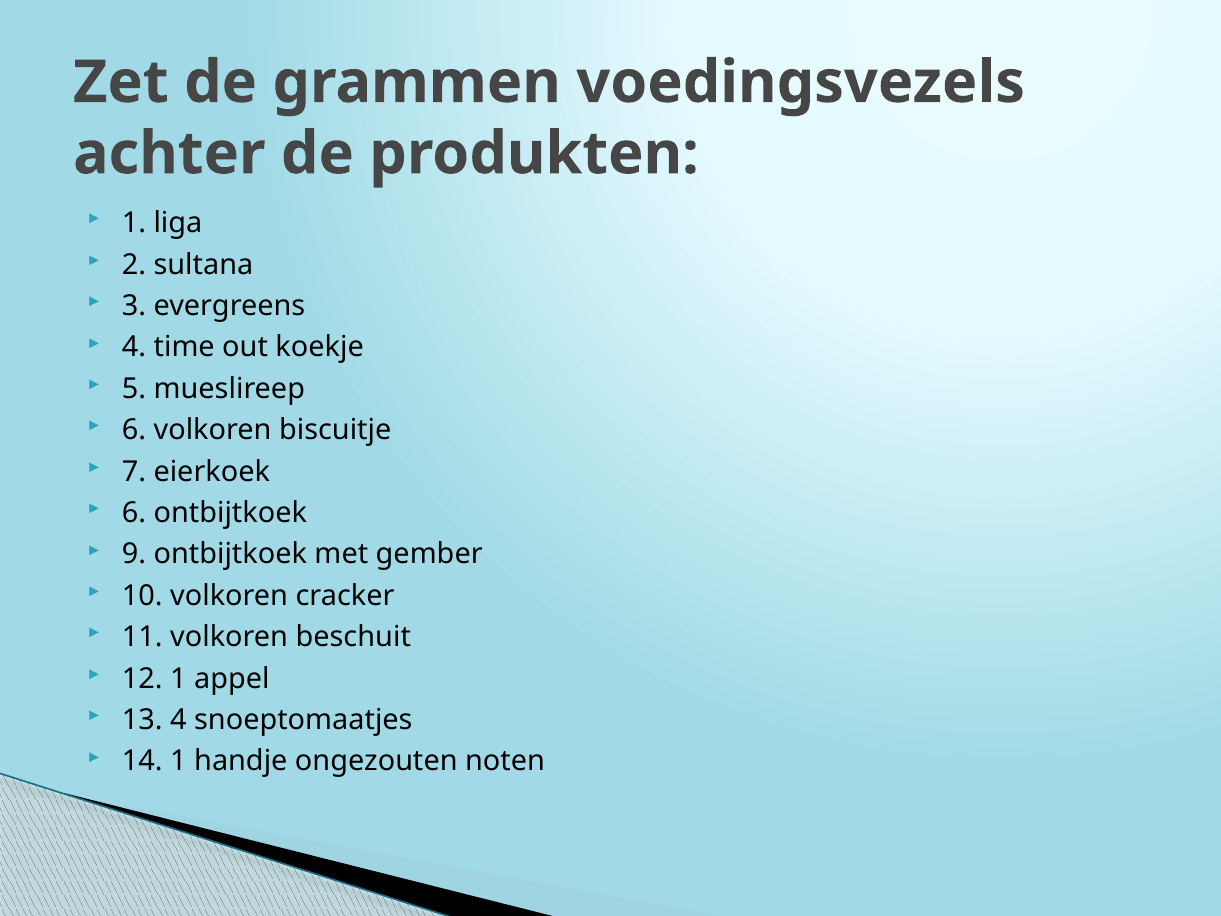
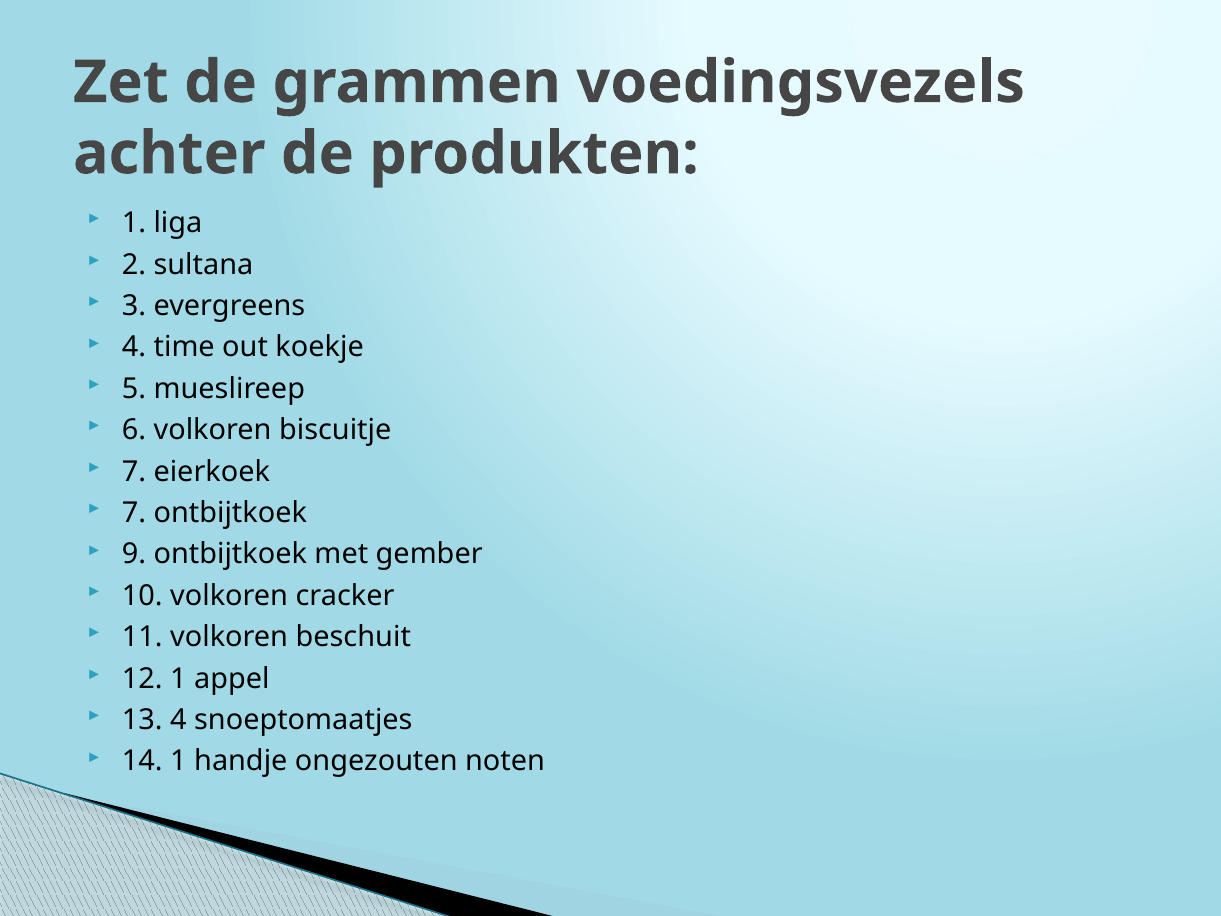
6 at (134, 513): 6 -> 7
